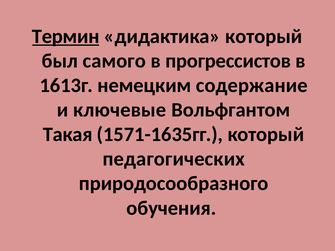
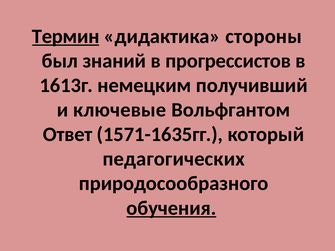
дидактика который: который -> стороны
самого: самого -> знаний
содержание: содержание -> получивший
Такая: Такая -> Ответ
обучения underline: none -> present
